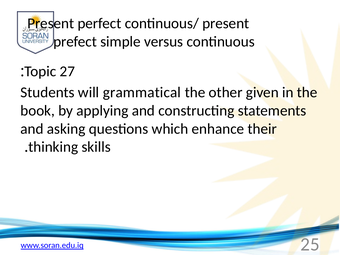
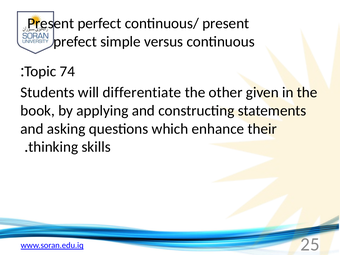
27: 27 -> 74
grammatical: grammatical -> differentiate
